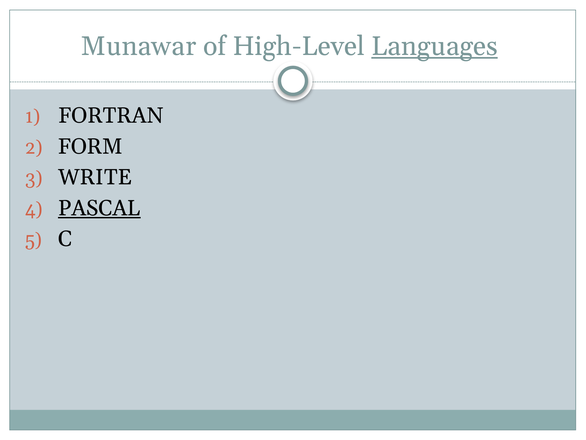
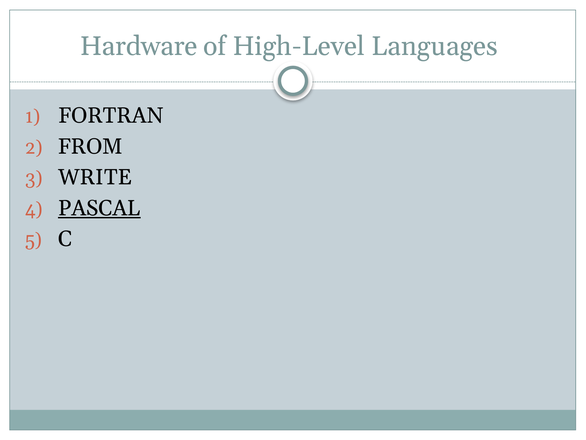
Munawar: Munawar -> Hardware
Languages underline: present -> none
FORM: FORM -> FROM
